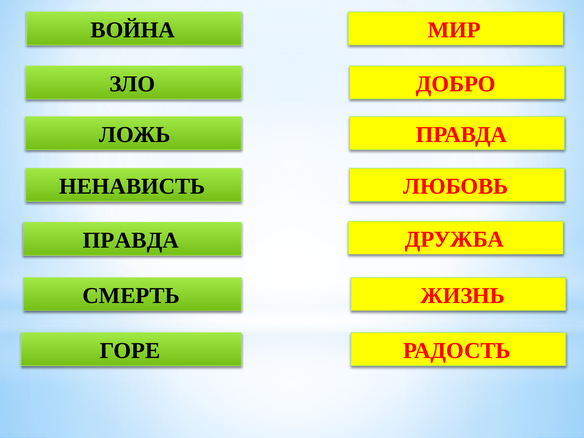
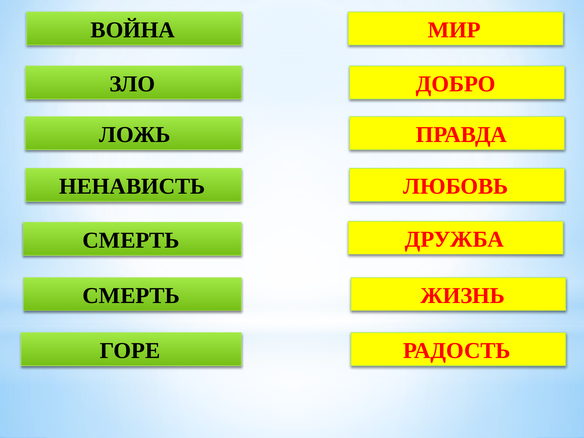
ПРАВДА at (131, 240): ПРАВДА -> СМЕРТЬ
